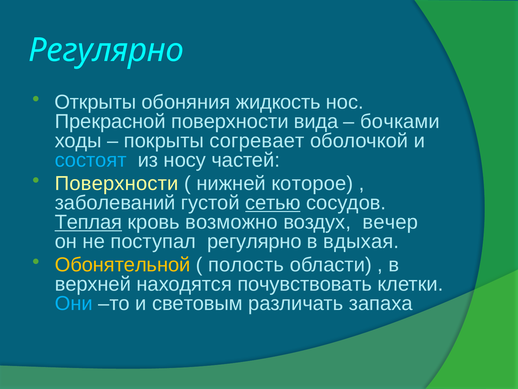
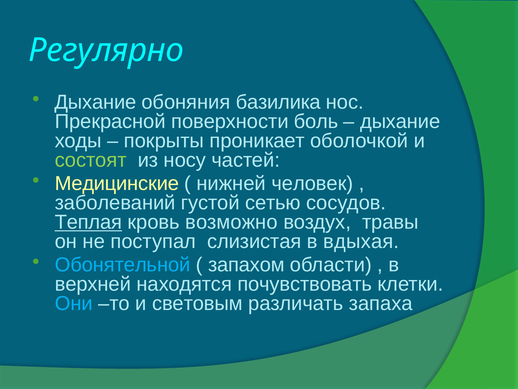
Открыты at (95, 102): Открыты -> Дыхание
жидкость: жидкость -> базилика
вида: вида -> боль
бочками at (400, 121): бочками -> дыхание
согревает: согревает -> проникает
состоят colour: light blue -> light green
Поверхности at (117, 183): Поверхности -> Медицинские
которое: которое -> человек
сетью underline: present -> none
вечер: вечер -> травы
поступал регулярно: регулярно -> слизистая
Обонятельной colour: yellow -> light blue
полость: полость -> запахом
